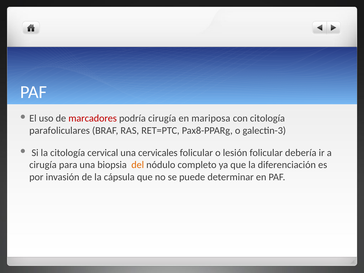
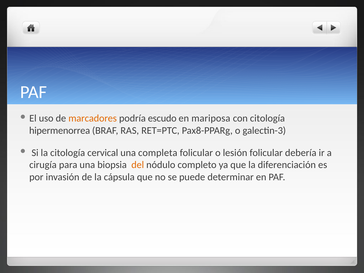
marcadores colour: red -> orange
podría cirugía: cirugía -> escudo
parafoliculares: parafoliculares -> hipermenorrea
cervicales: cervicales -> completa
